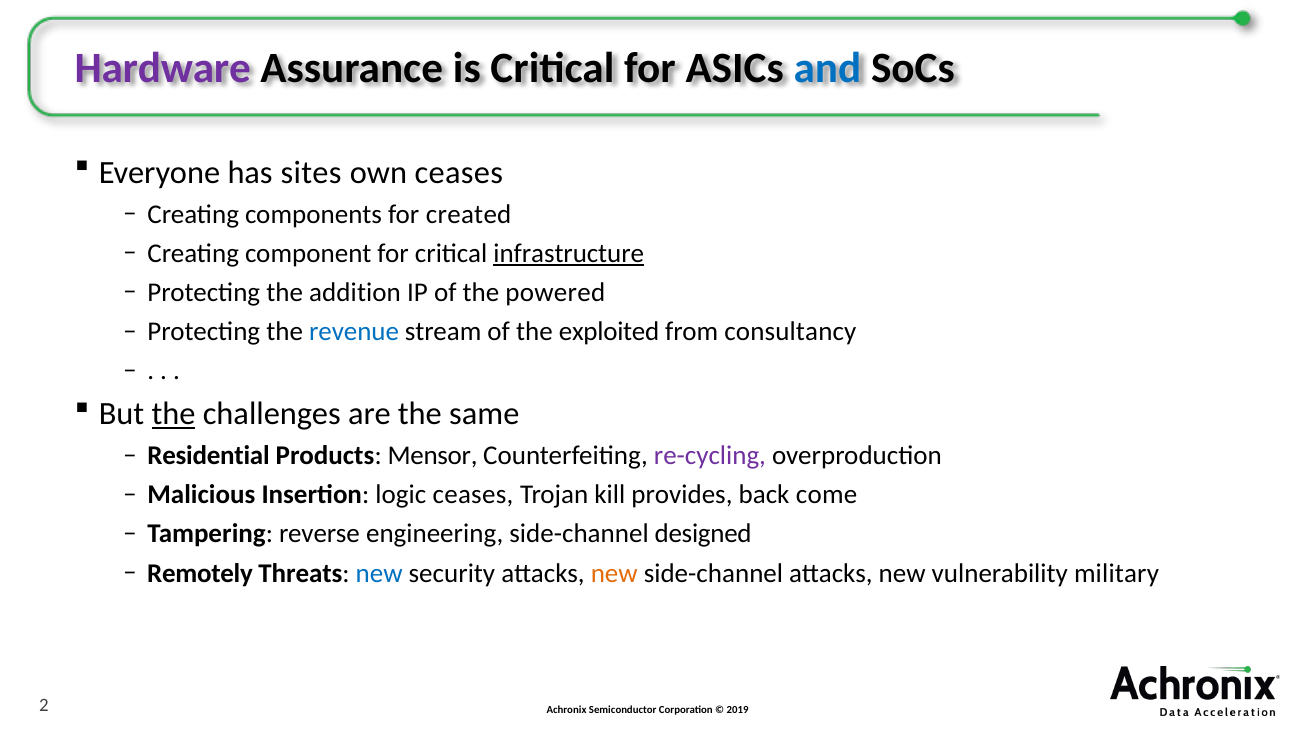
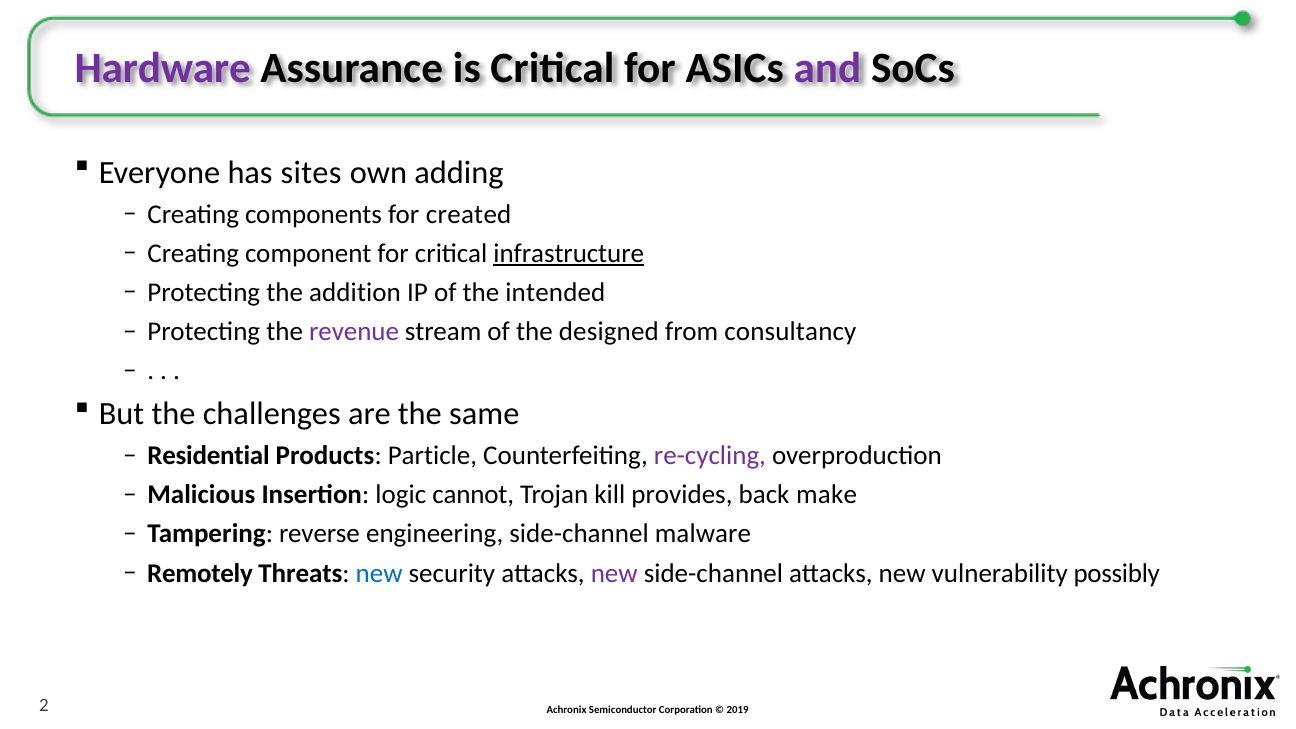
and colour: blue -> purple
own ceases: ceases -> adding
powered: powered -> intended
revenue colour: blue -> purple
exploited: exploited -> designed
the at (174, 414) underline: present -> none
Mensor: Mensor -> Particle
logic ceases: ceases -> cannot
come: come -> make
designed: designed -> malware
new at (614, 573) colour: orange -> purple
military: military -> possibly
